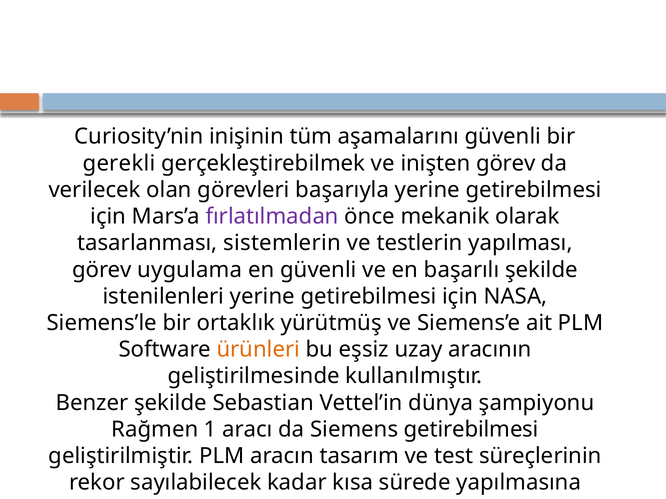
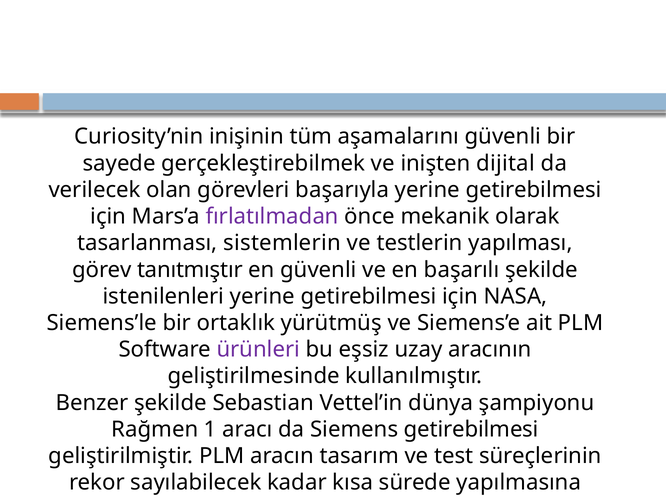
gerekli: gerekli -> sayede
inişten görev: görev -> dijital
uygulama: uygulama -> tanıtmıştır
ürünleri colour: orange -> purple
